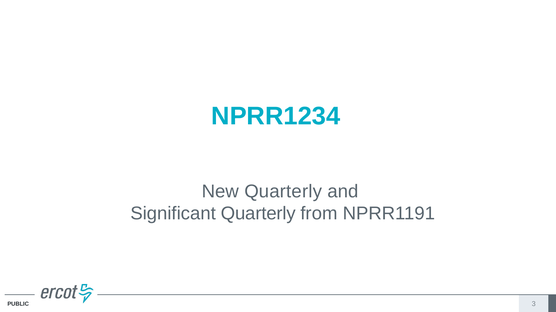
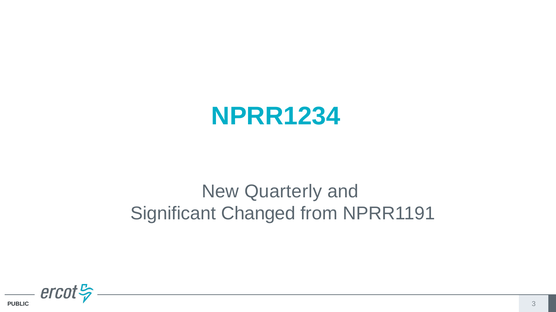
Significant Quarterly: Quarterly -> Changed
